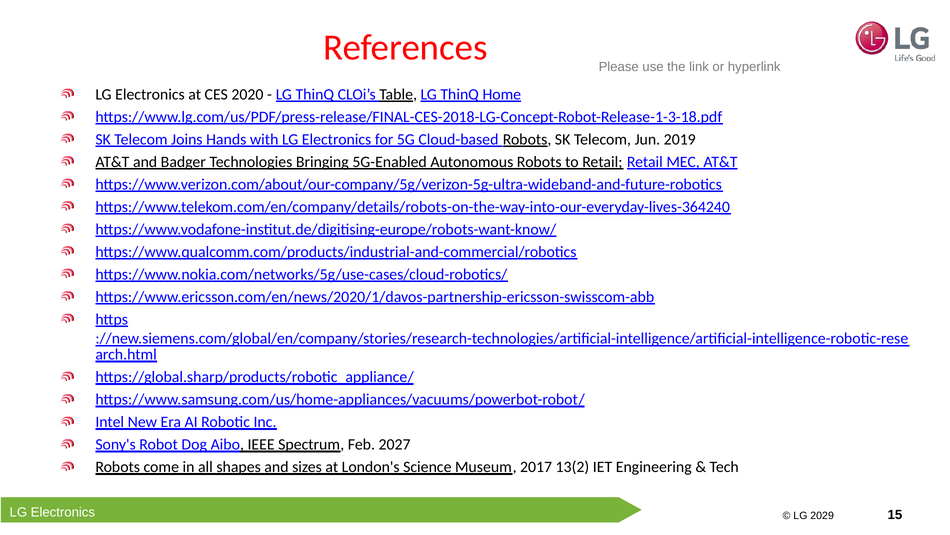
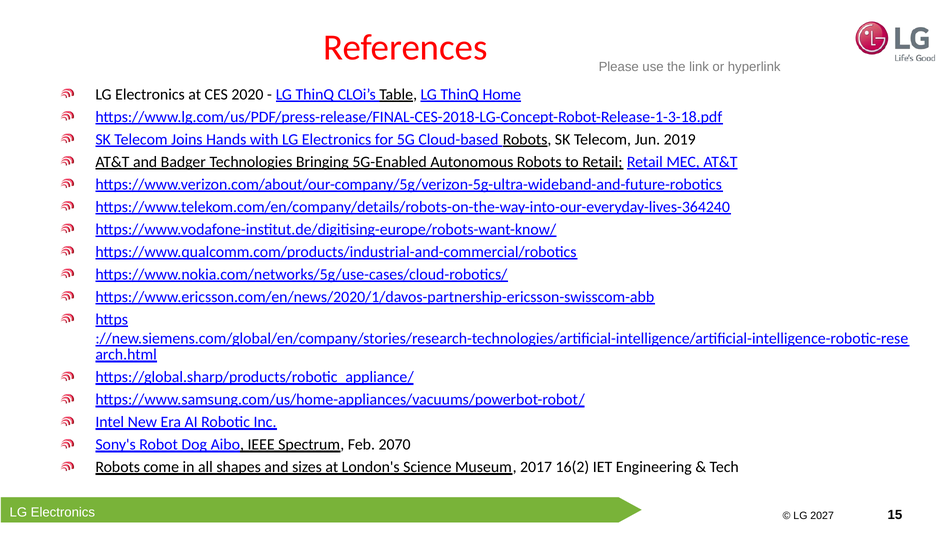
2027: 2027 -> 2070
13(2: 13(2 -> 16(2
2029: 2029 -> 2027
